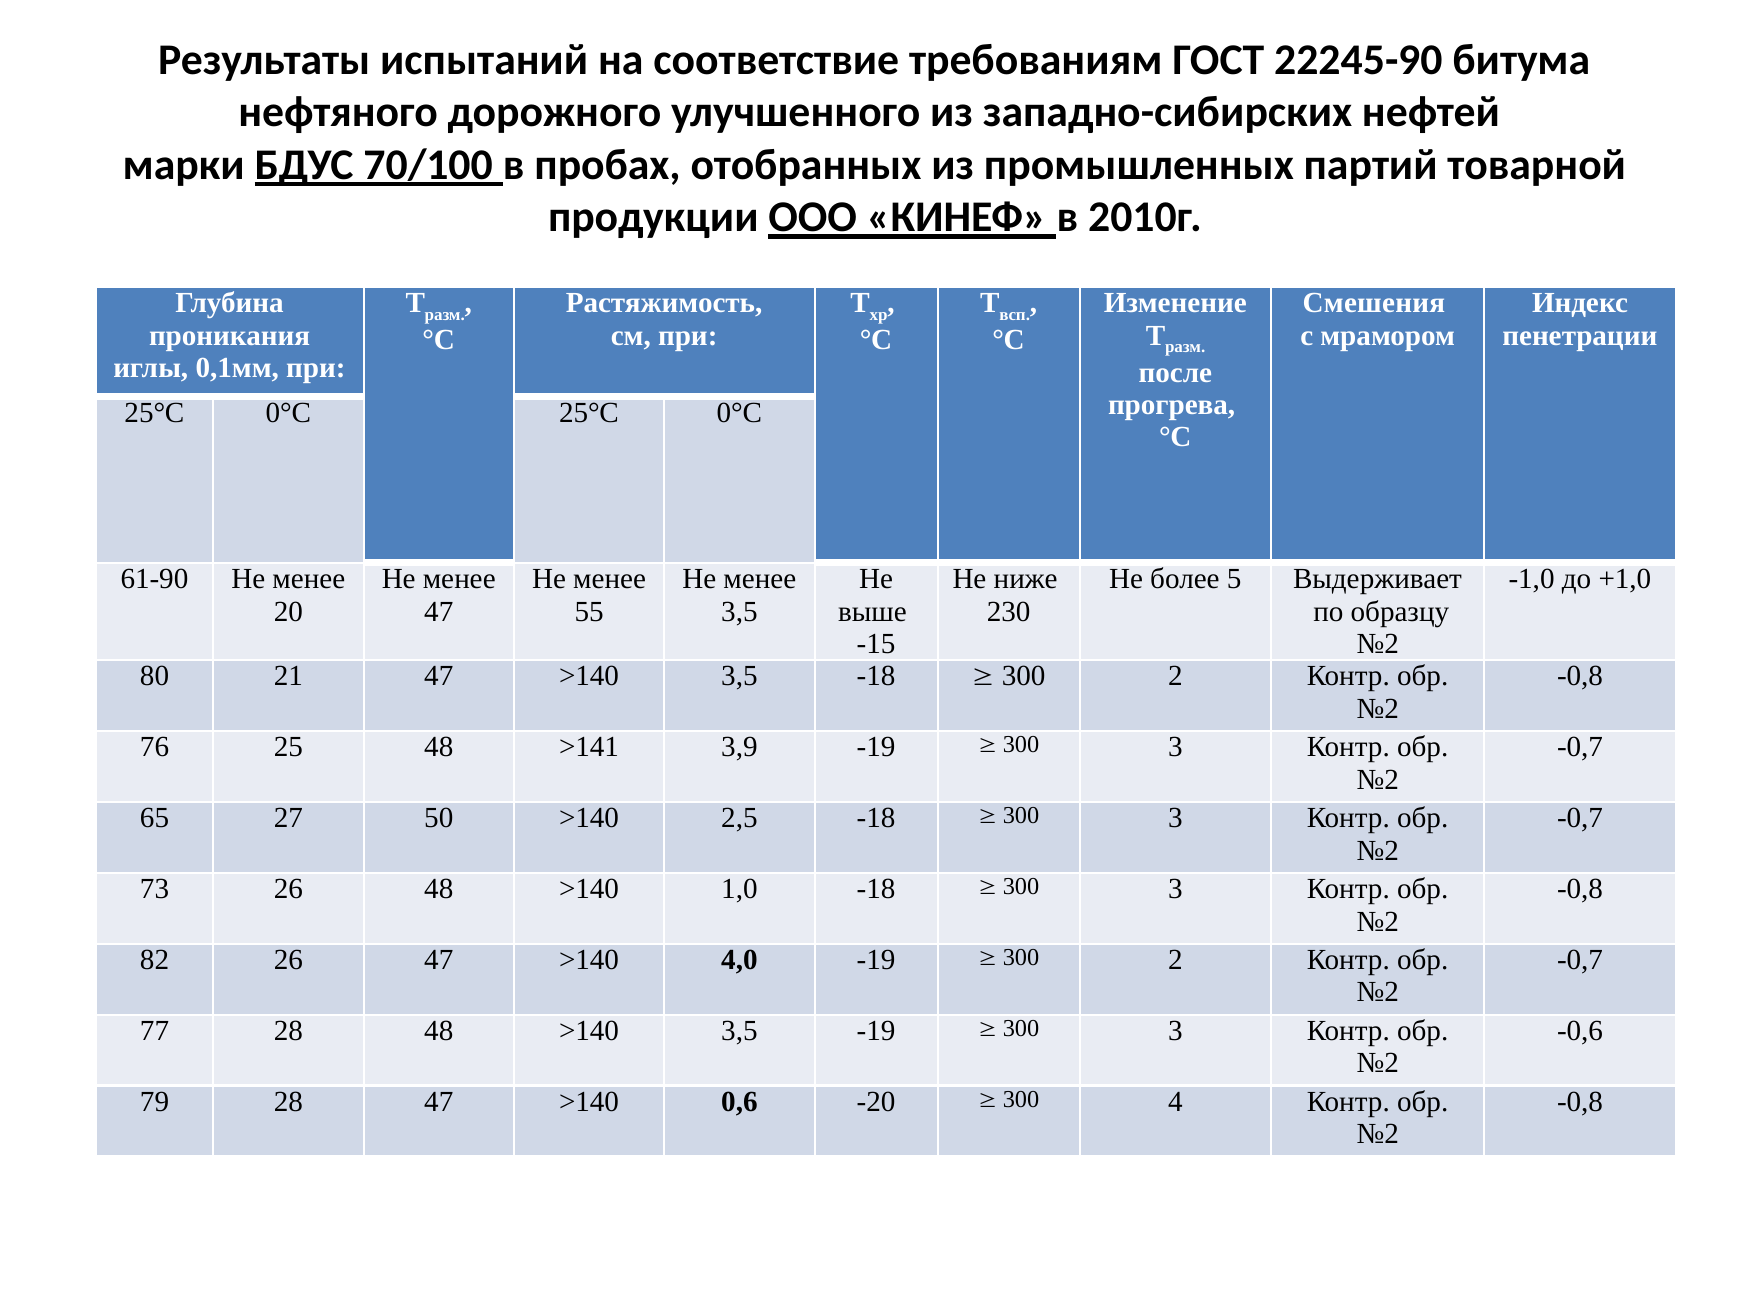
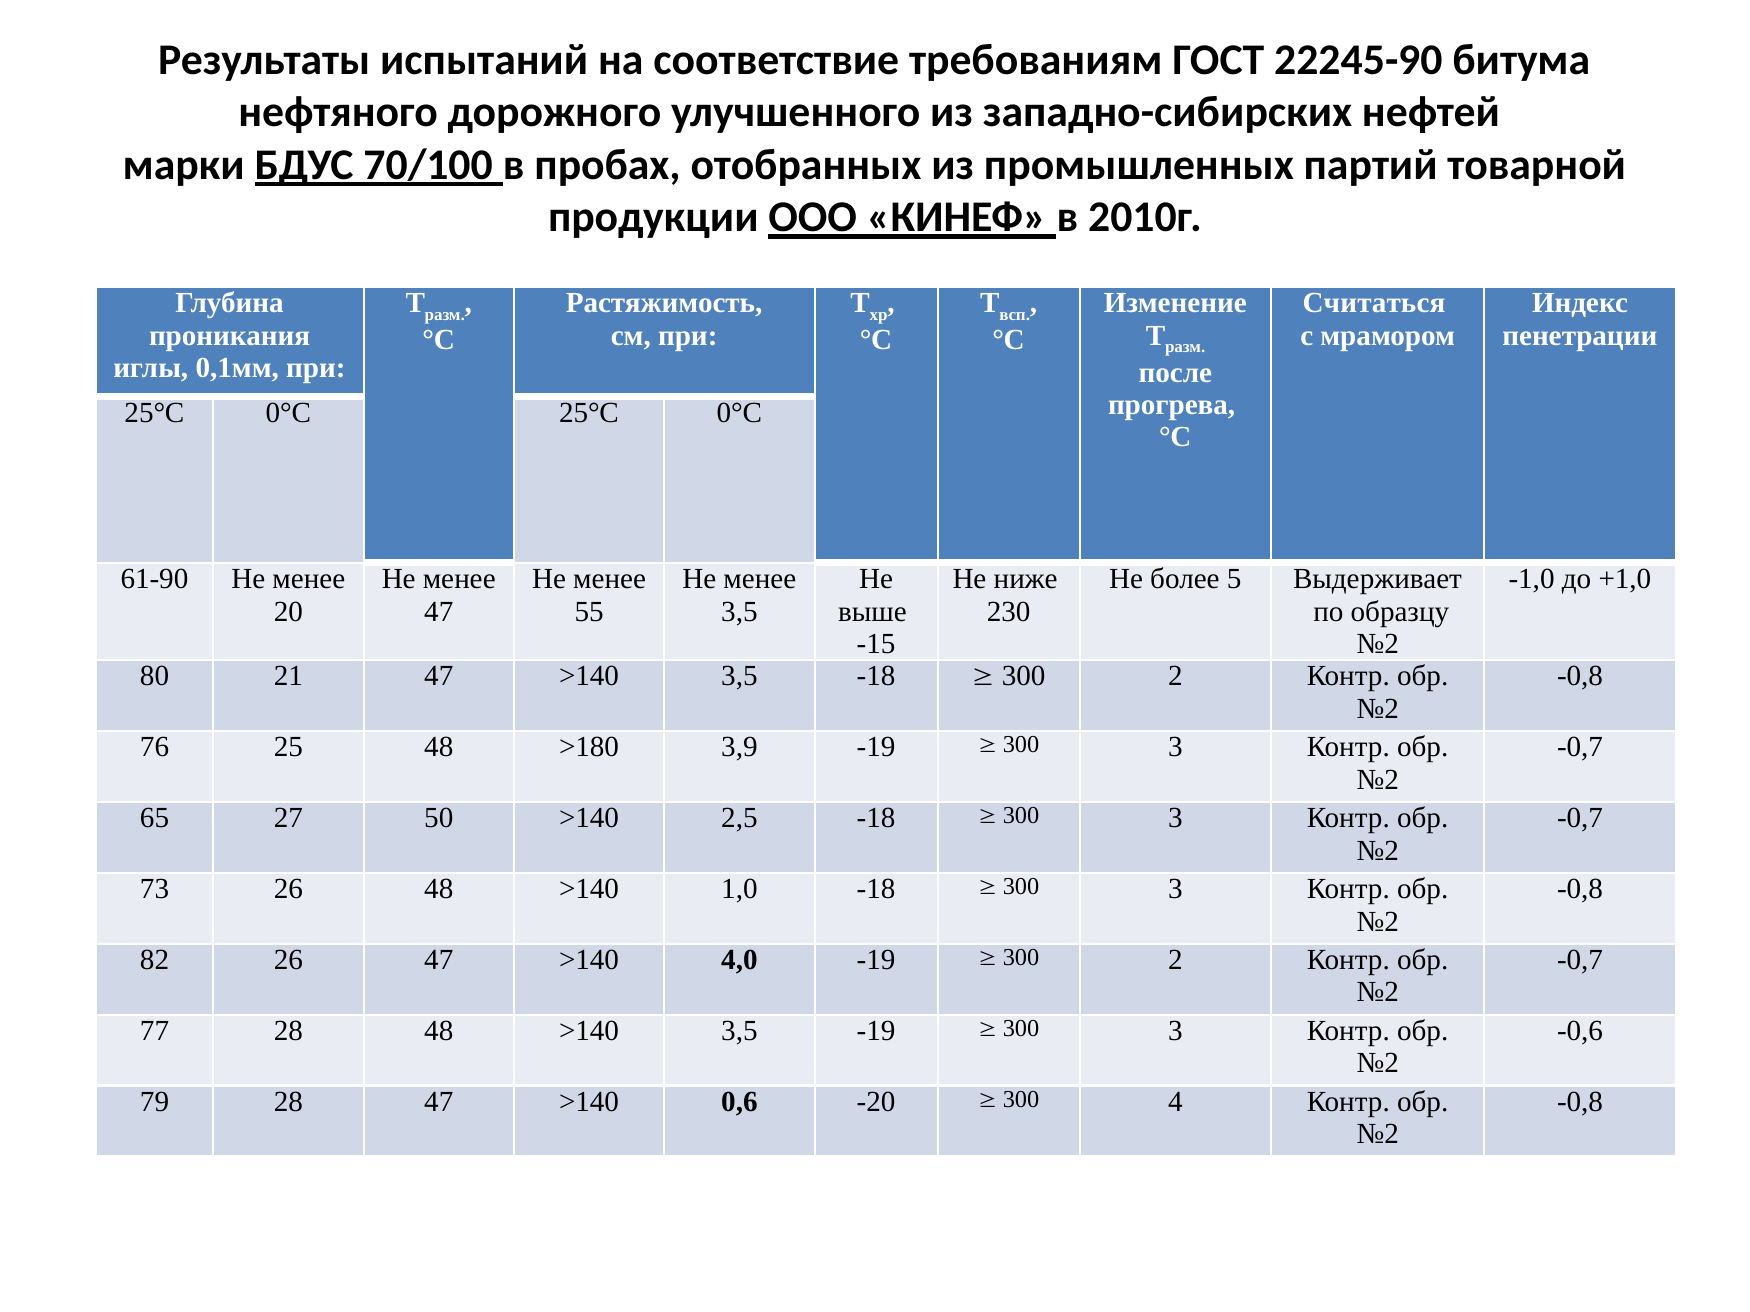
Смешения: Смешения -> Считаться
>141: >141 -> >180
